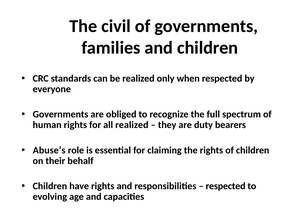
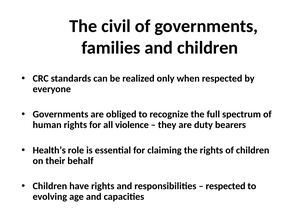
all realized: realized -> violence
Abuse’s: Abuse’s -> Health’s
